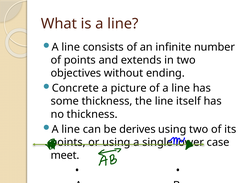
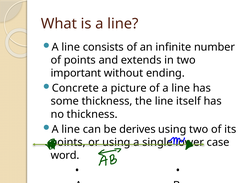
objectives: objectives -> important
meet: meet -> word
